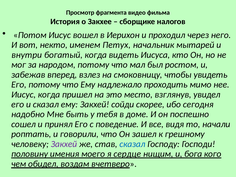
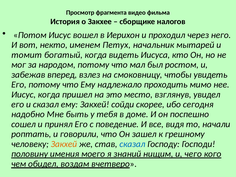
внутри: внутри -> томит
Закхей at (64, 144) colour: purple -> orange
сердце: сердце -> знаний
бога: бога -> чего
